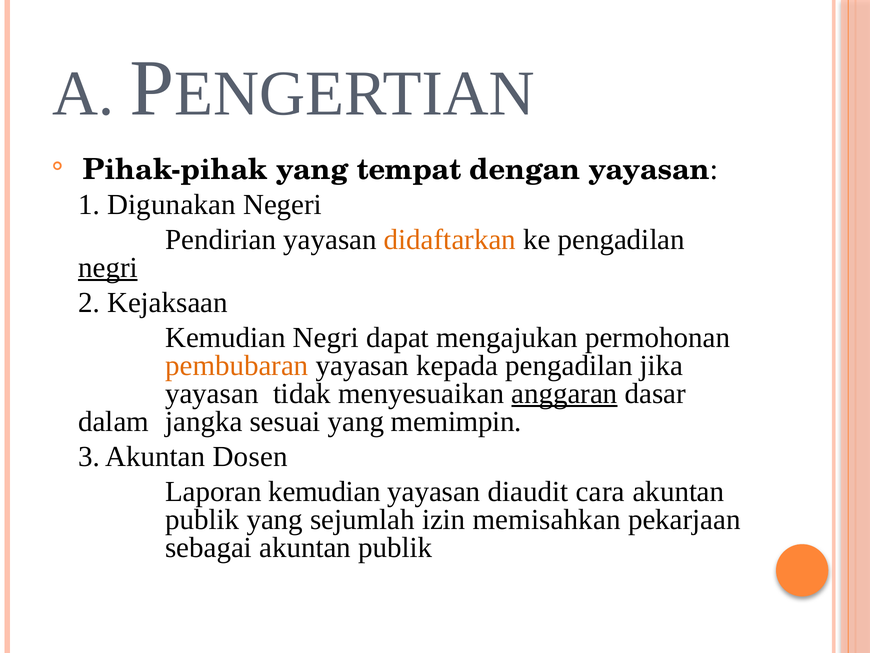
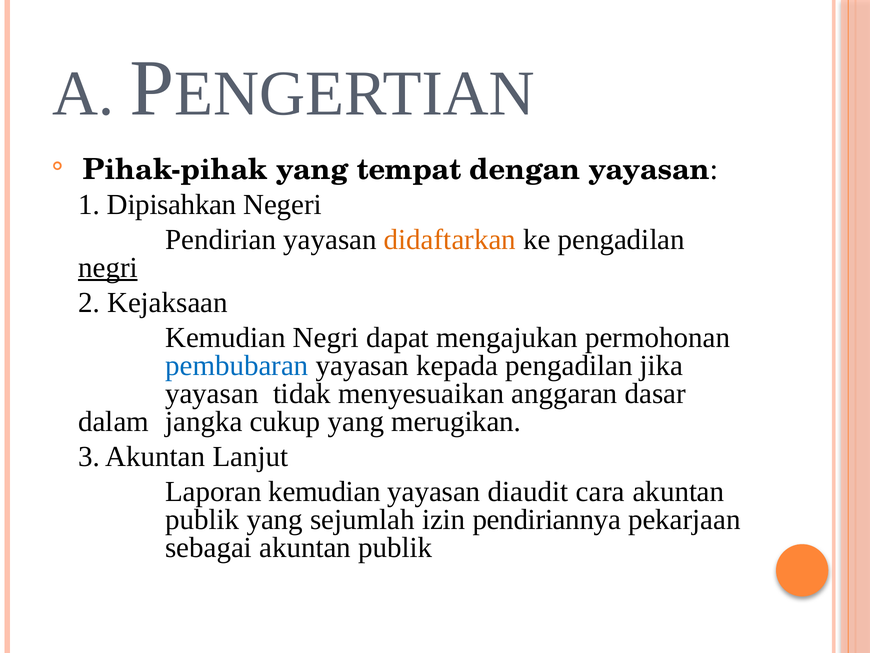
Digunakan: Digunakan -> Dipisahkan
pembubaran colour: orange -> blue
anggaran underline: present -> none
sesuai: sesuai -> cukup
memimpin: memimpin -> merugikan
Dosen: Dosen -> Lanjut
memisahkan: memisahkan -> pendiriannya
